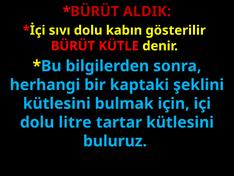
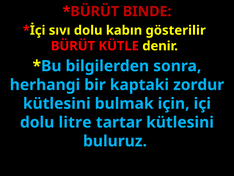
ALDIK: ALDIK -> BINDE
şeklini: şeklini -> zordur
